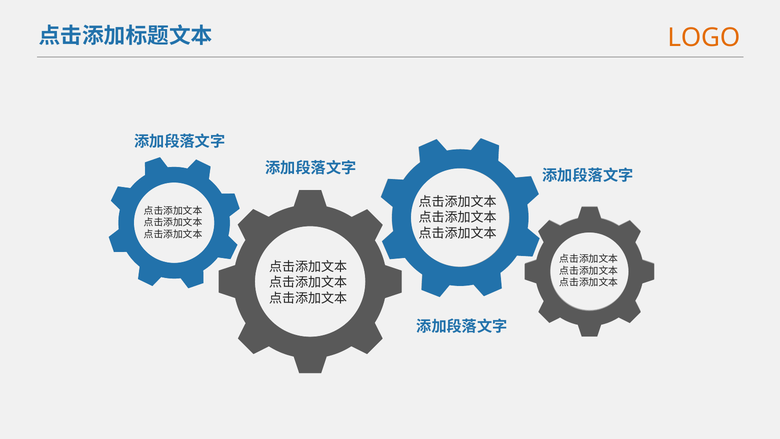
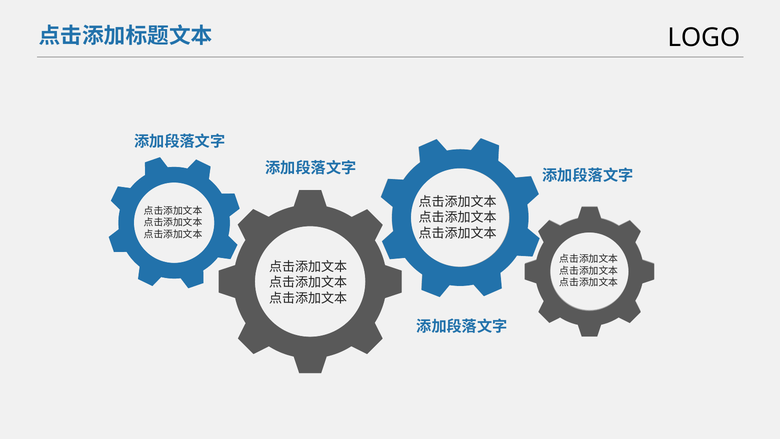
LOGO colour: orange -> black
